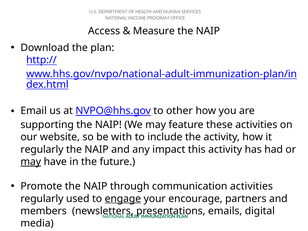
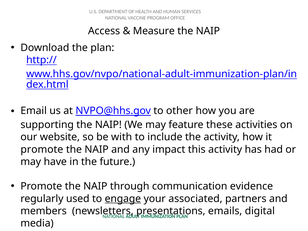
regularly at (42, 149): regularly -> promote
may at (31, 162) underline: present -> none
communication activities: activities -> evidence
encourage: encourage -> associated
